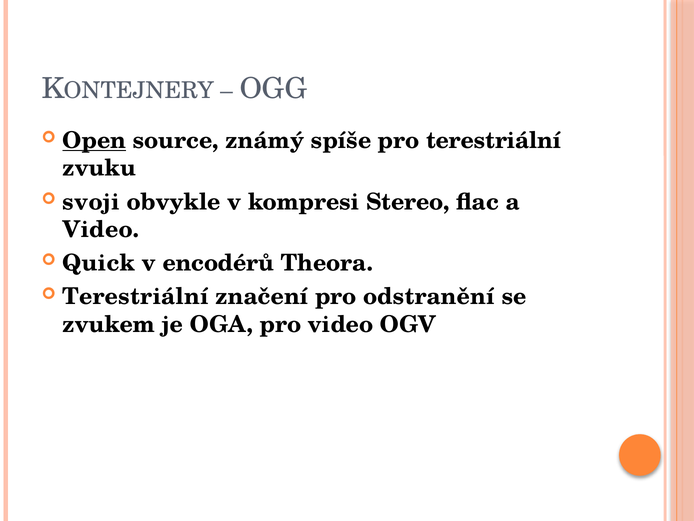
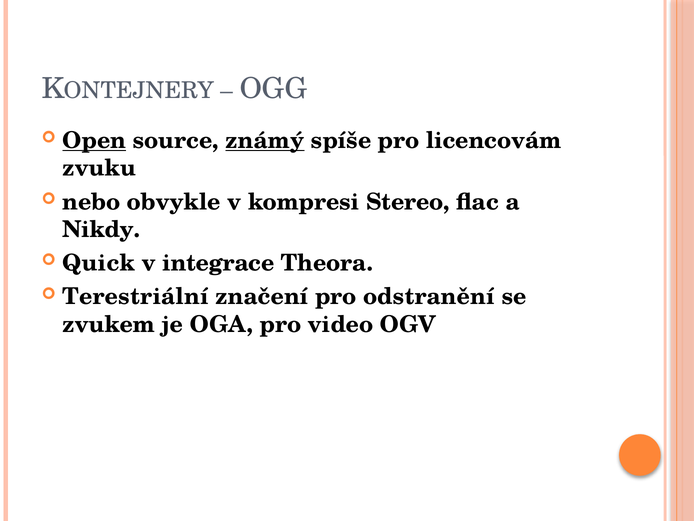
známý underline: none -> present
pro terestriální: terestriální -> licencovám
svoji: svoji -> nebo
Video at (101, 229): Video -> Nikdy
encodérů: encodérů -> integrace
